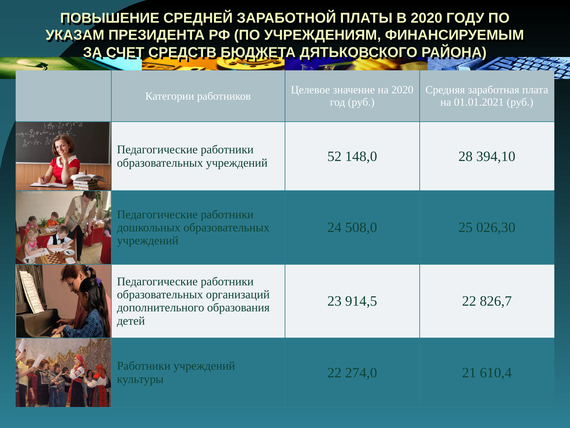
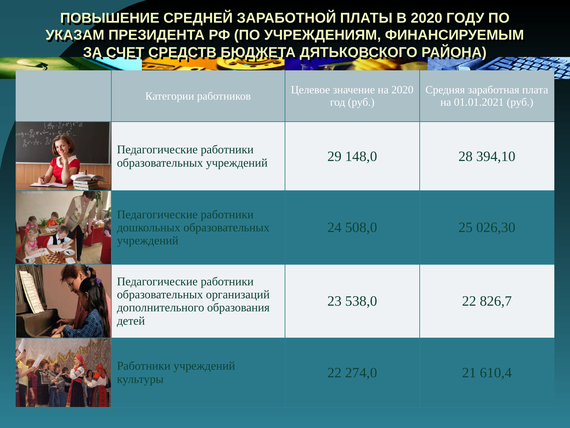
52: 52 -> 29
914,5: 914,5 -> 538,0
